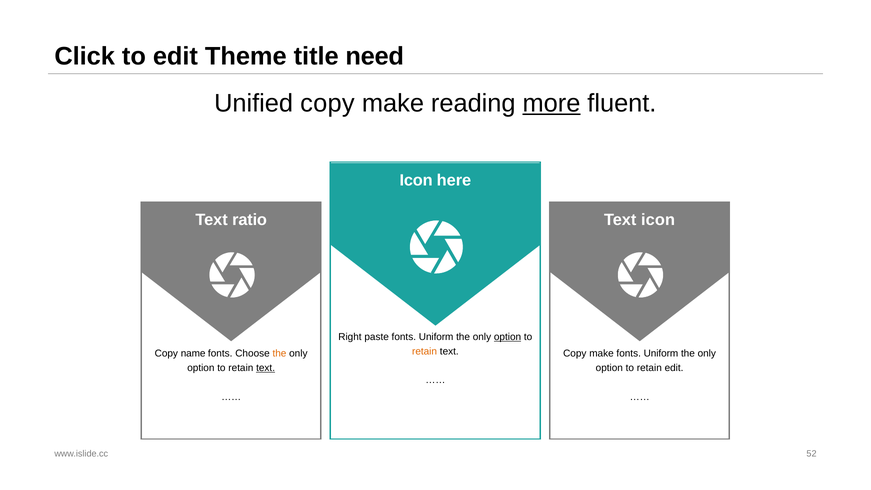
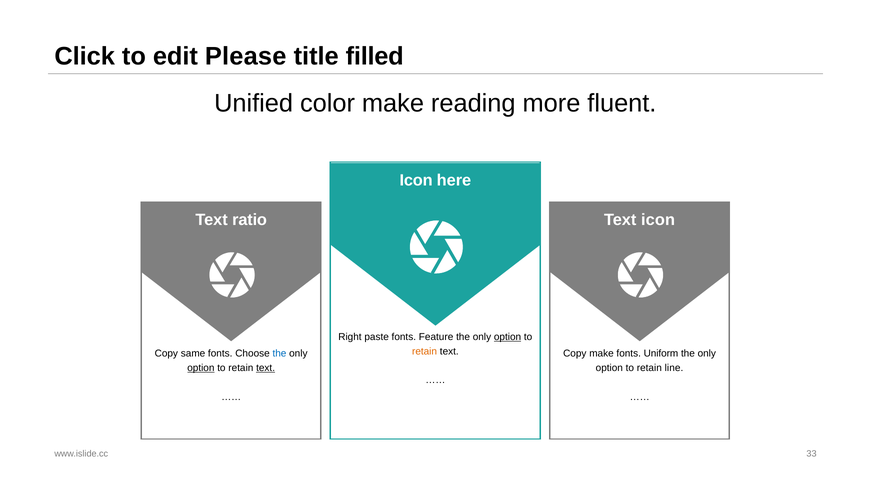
Theme: Theme -> Please
need: need -> filled
Unified copy: copy -> color
more underline: present -> none
paste fonts Uniform: Uniform -> Feature
name: name -> same
the at (279, 354) colour: orange -> blue
option at (201, 368) underline: none -> present
retain edit: edit -> line
52: 52 -> 33
